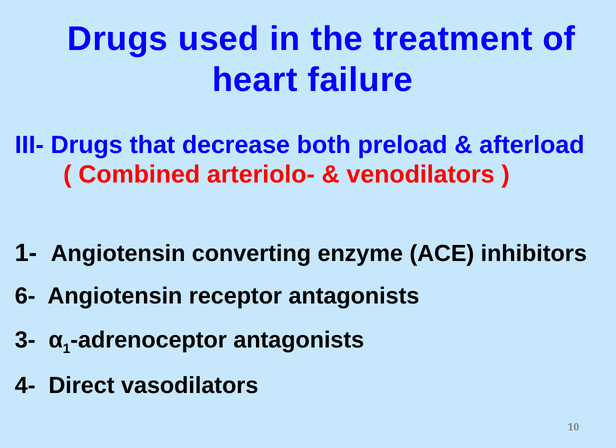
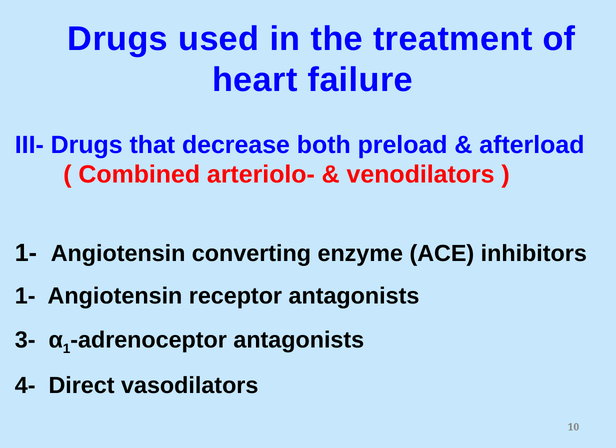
6- at (25, 296): 6- -> 1-
